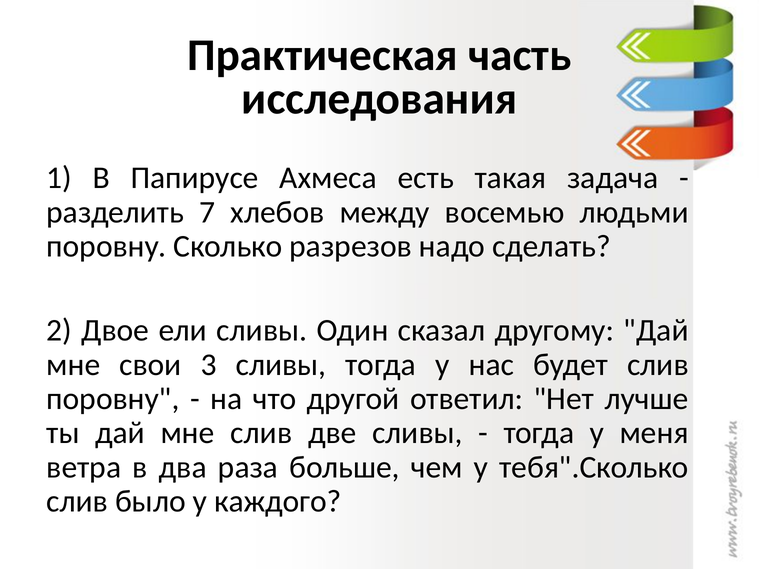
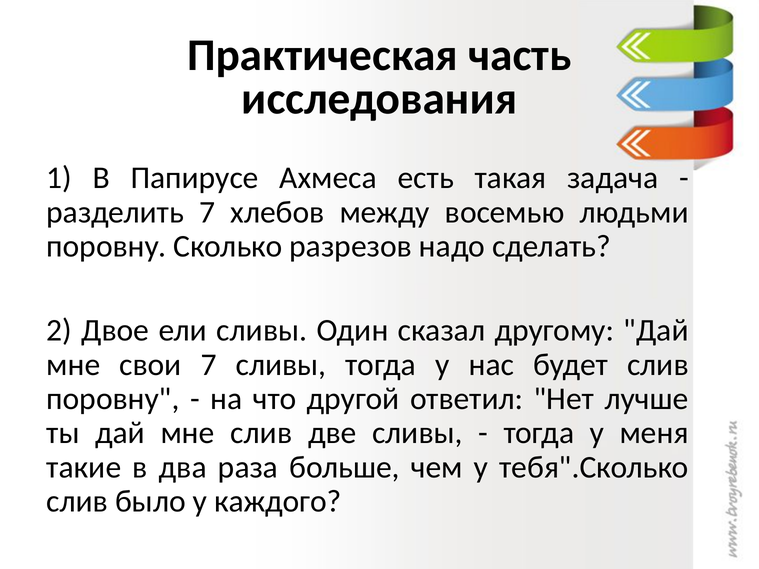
свои 3: 3 -> 7
ветра: ветра -> такие
